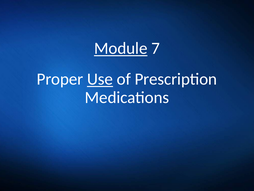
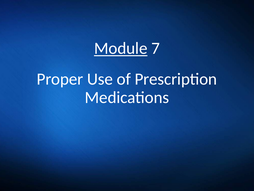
Use underline: present -> none
